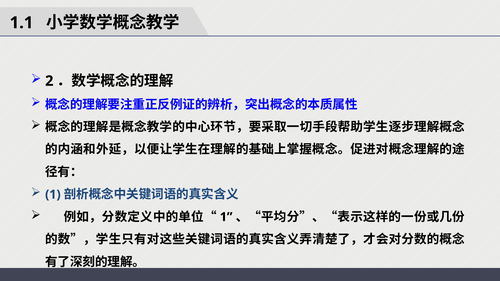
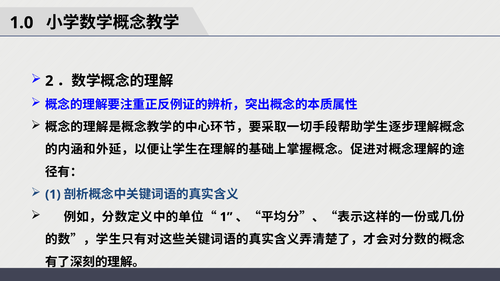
1.1: 1.1 -> 1.0
